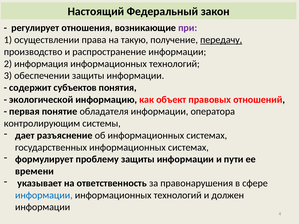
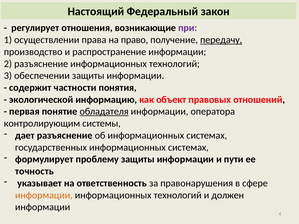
такую: такую -> право
2 информация: информация -> разъяснение
субъектов: субъектов -> частности
обладателя underline: none -> present
времени: времени -> точность
информации at (44, 195) colour: blue -> orange
